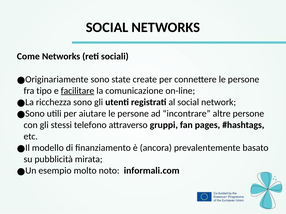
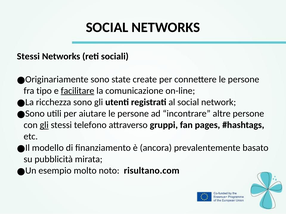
Come at (28, 57): Come -> Stessi
gli at (44, 125) underline: none -> present
informali.com: informali.com -> risultano.com
